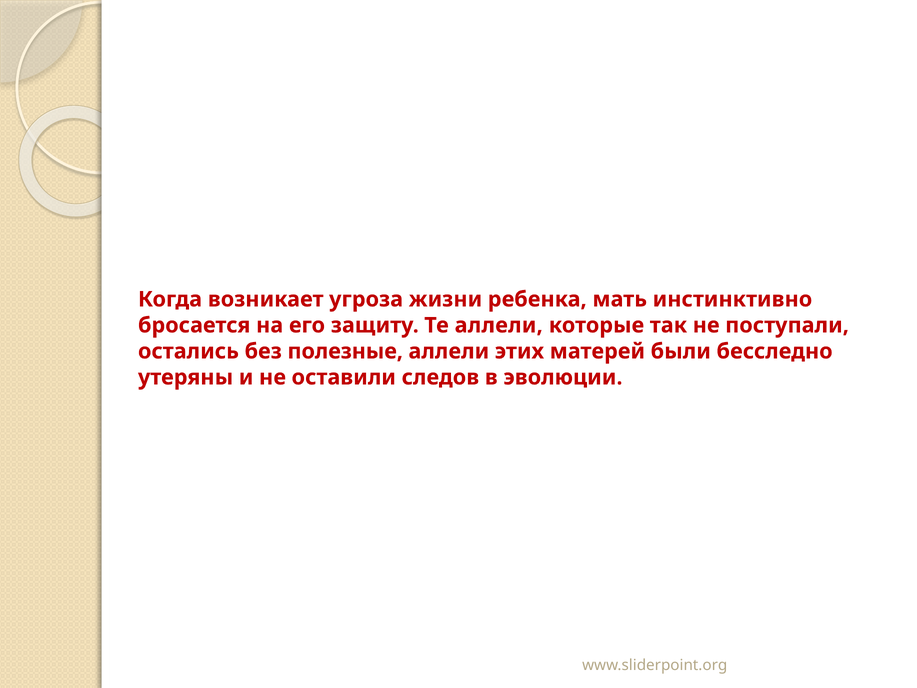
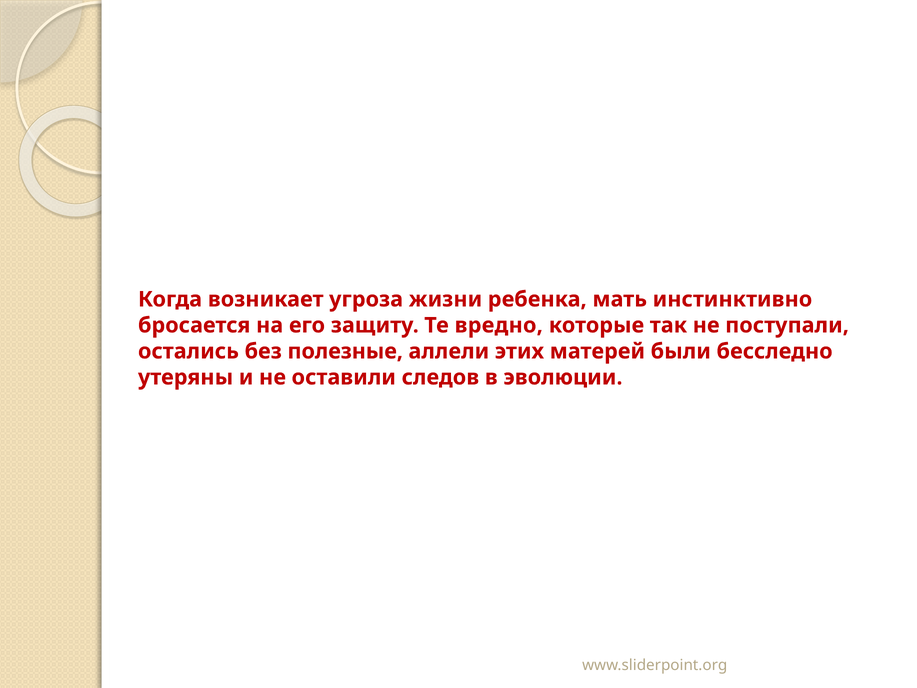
Те аллели: аллели -> вредно
